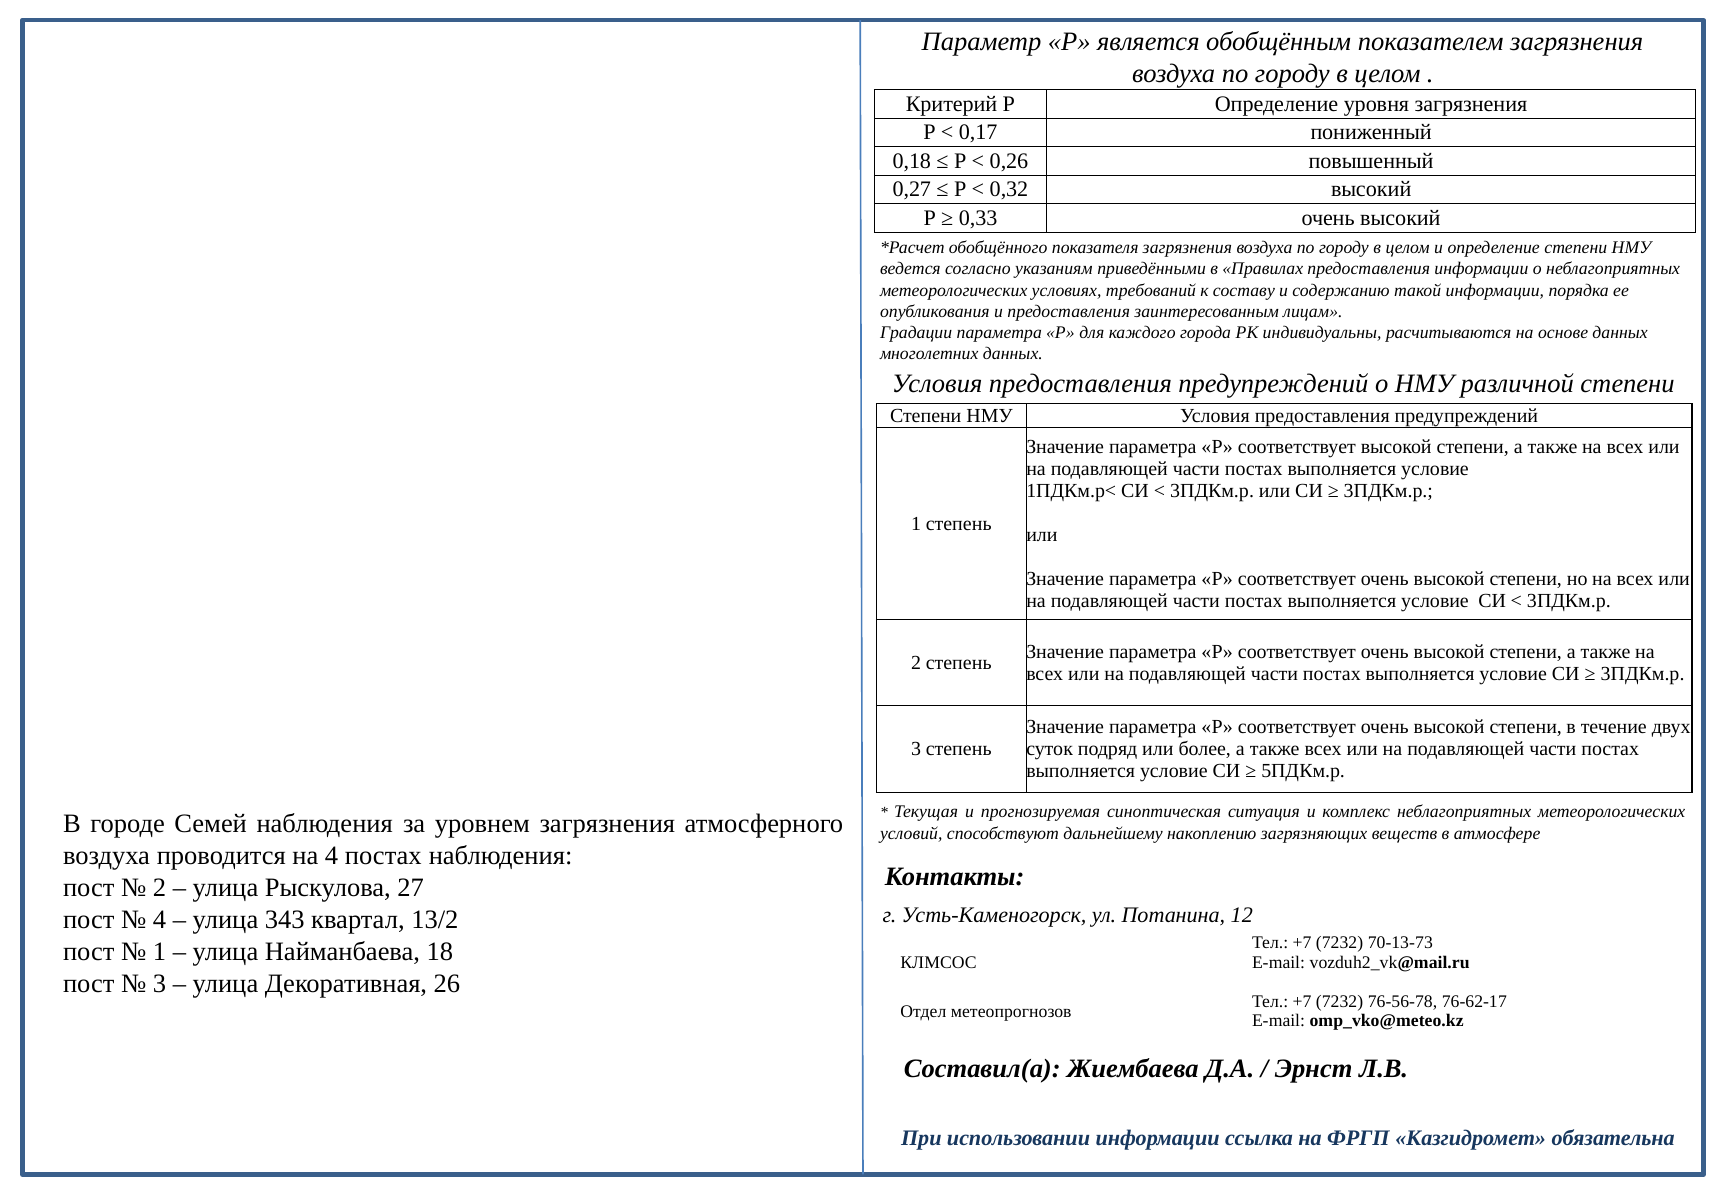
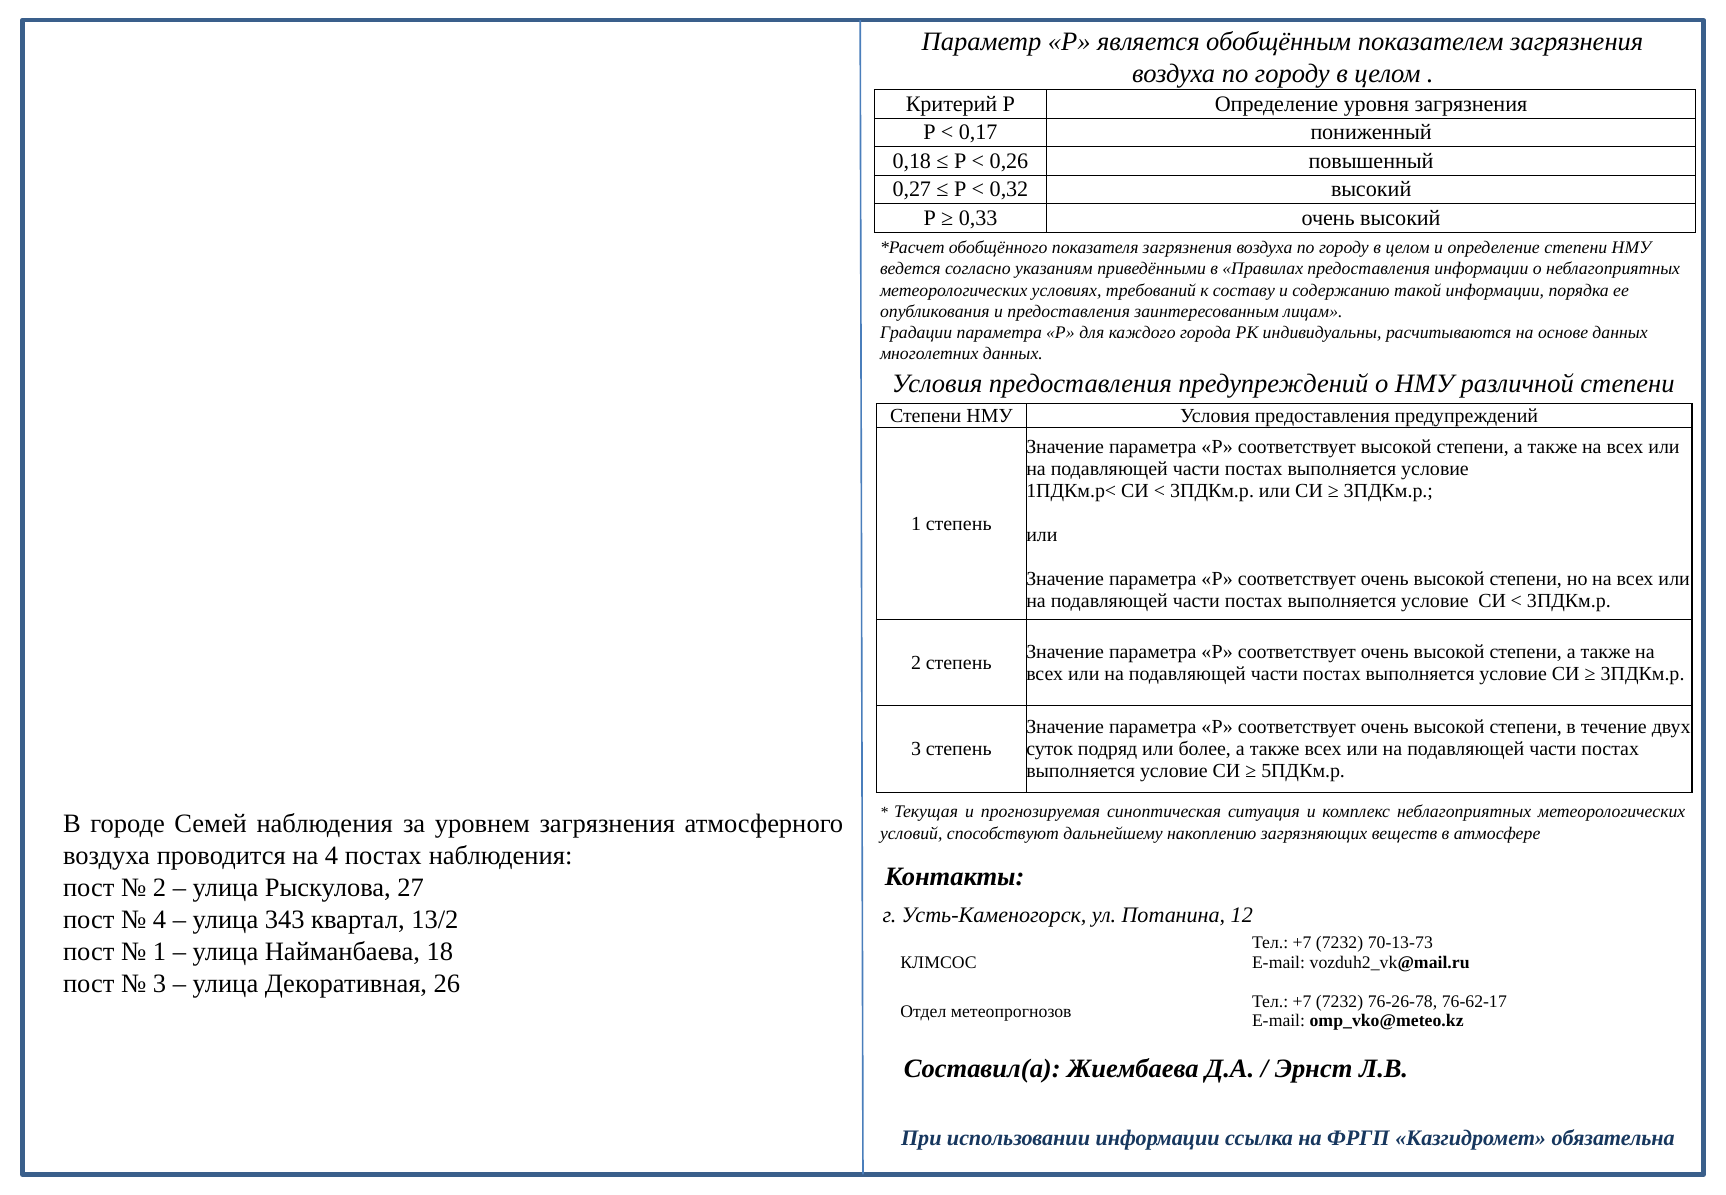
76-56-78: 76-56-78 -> 76-26-78
